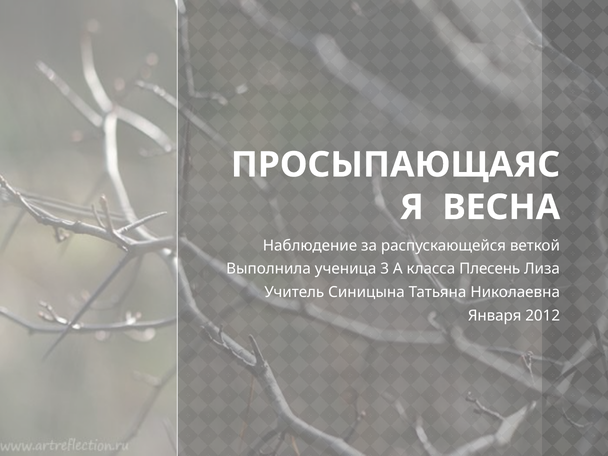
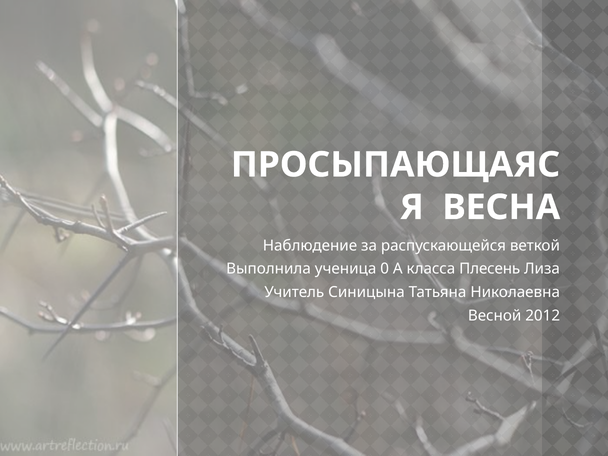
3: 3 -> 0
Января: Января -> Весной
